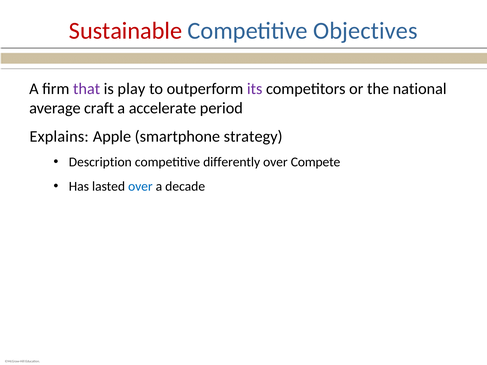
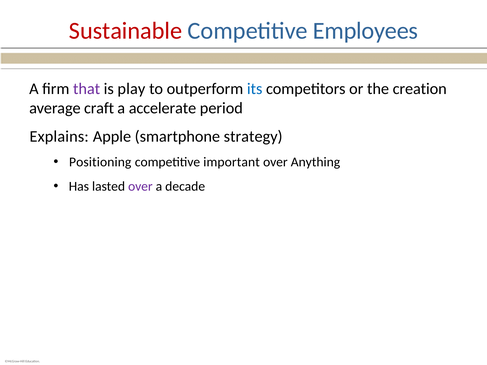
Objectives: Objectives -> Employees
its colour: purple -> blue
national: national -> creation
Description: Description -> Positioning
differently: differently -> important
Compete: Compete -> Anything
over at (140, 187) colour: blue -> purple
